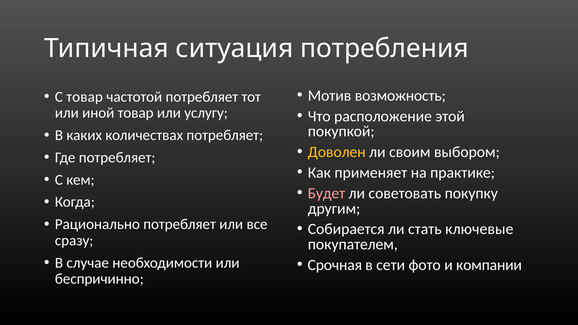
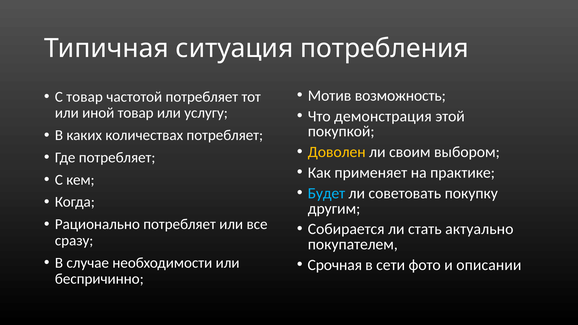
расположение: расположение -> демонстрация
Будет colour: pink -> light blue
ключевые: ключевые -> актуально
компании: компании -> описании
